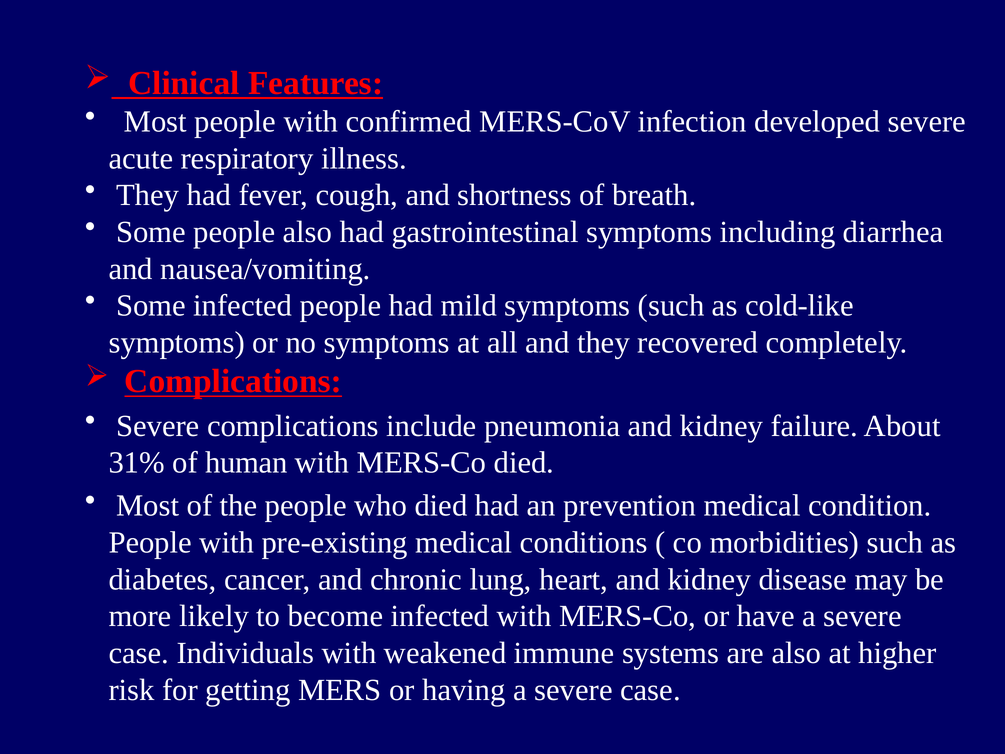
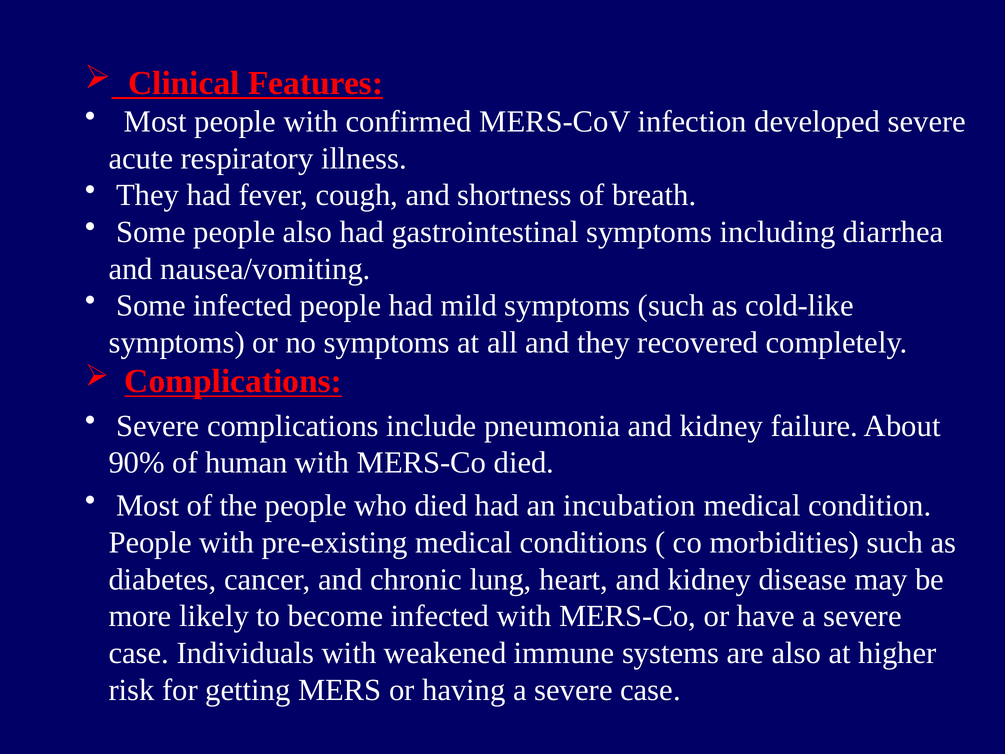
31%: 31% -> 90%
prevention: prevention -> incubation
